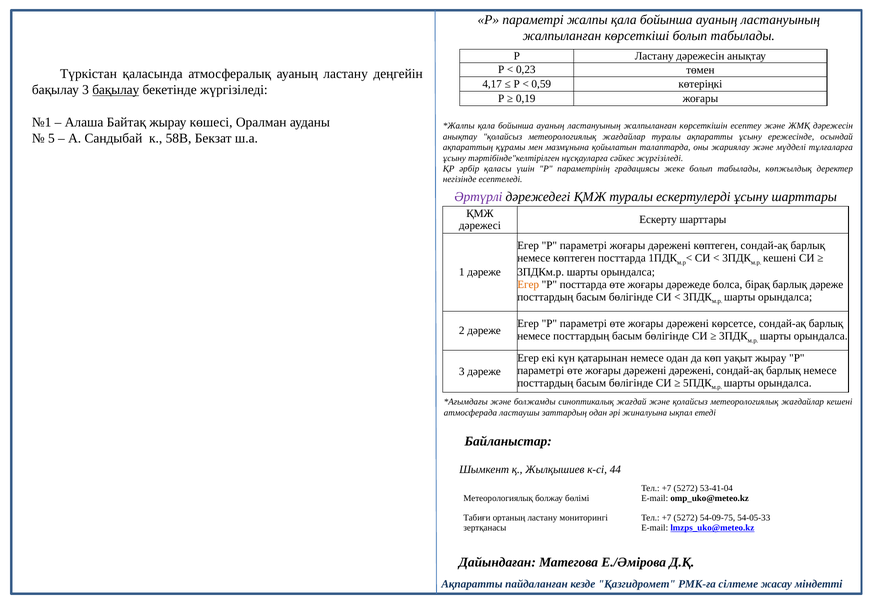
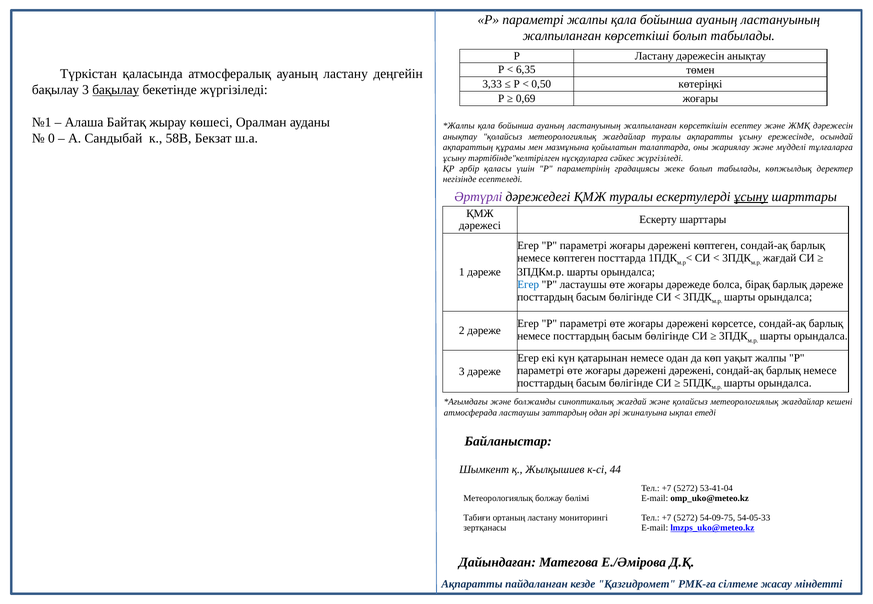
0,23: 0,23 -> 6,35
4,17: 4,17 -> 3,33
0,59: 0,59 -> 0,50
0,19: 0,19 -> 0,69
5: 5 -> 0
ұсыну at (751, 197) underline: none -> present
кешені at (780, 258): кешені -> жағдай
Егер at (528, 285) colour: orange -> blue
P посттарда: посттарда -> ластаушы
уақыт жырау: жырау -> жалпы
